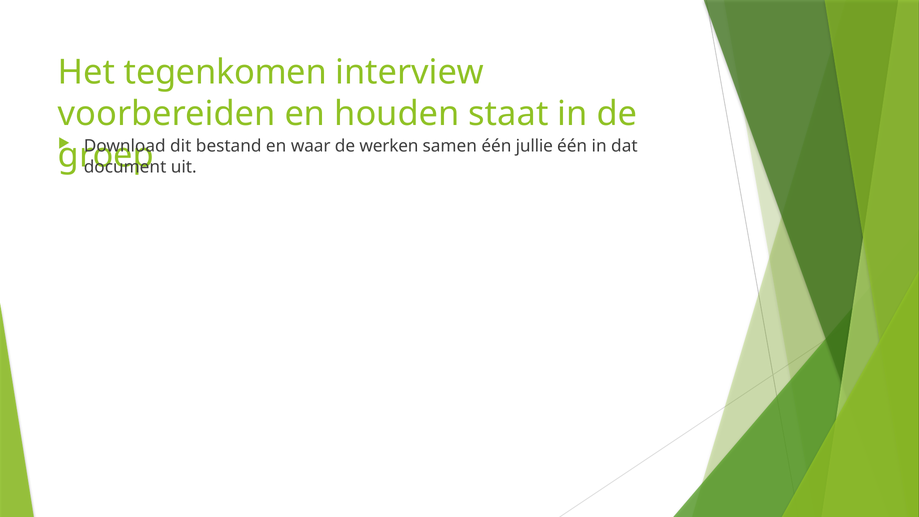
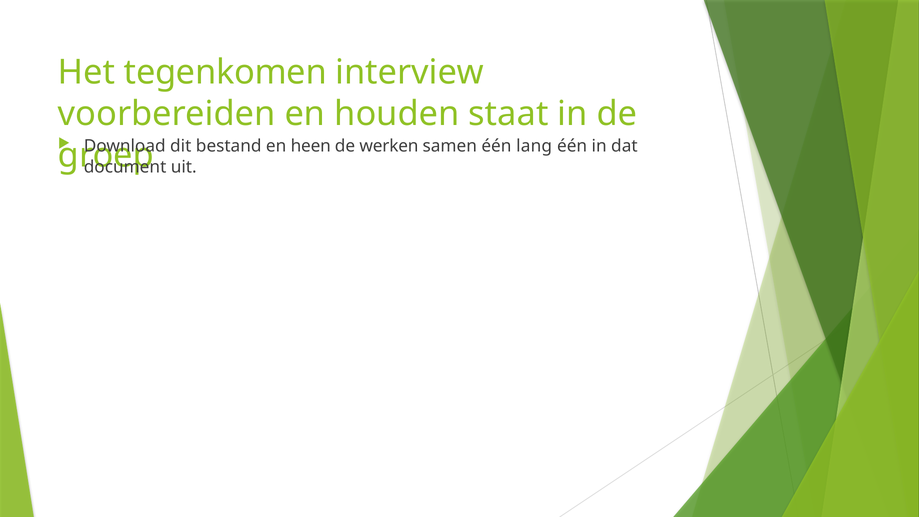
waar: waar -> heen
jullie: jullie -> lang
